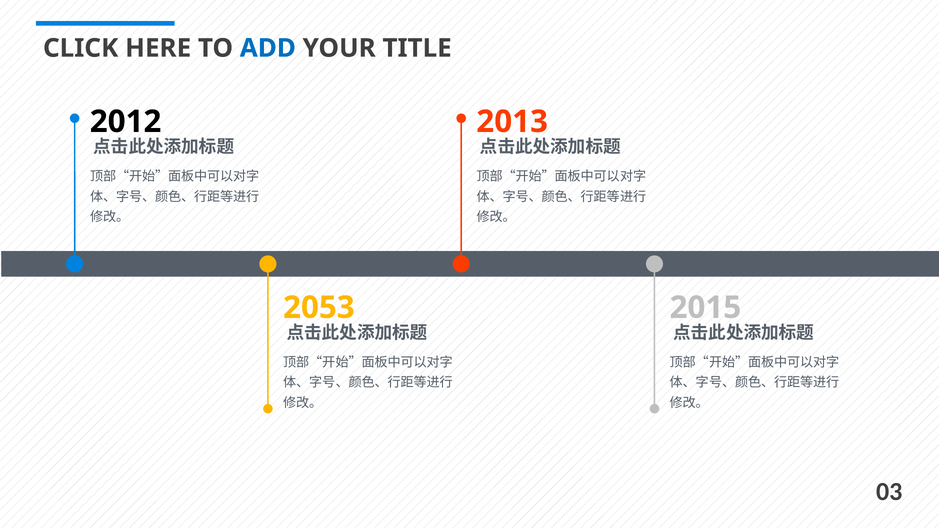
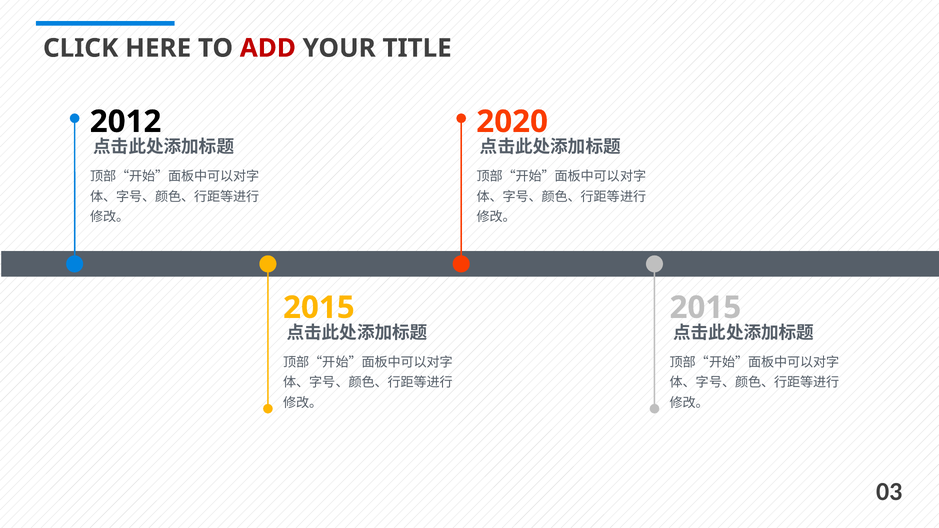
ADD colour: blue -> red
2013: 2013 -> 2020
2053 at (319, 308): 2053 -> 2015
